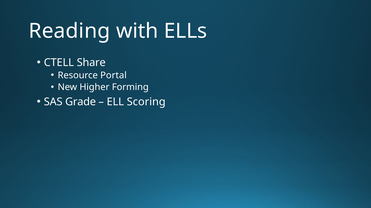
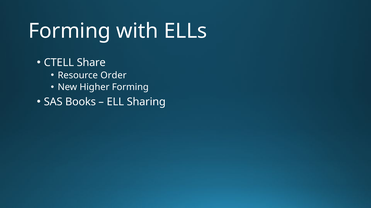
Reading at (69, 31): Reading -> Forming
Portal: Portal -> Order
Grade: Grade -> Books
Scoring: Scoring -> Sharing
